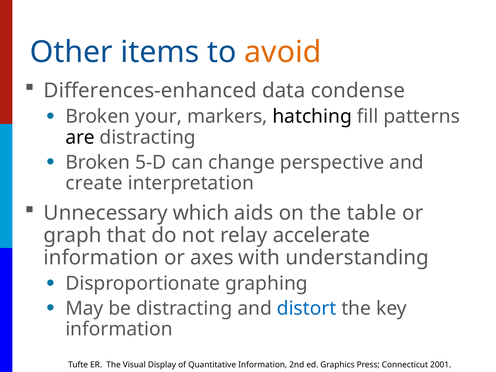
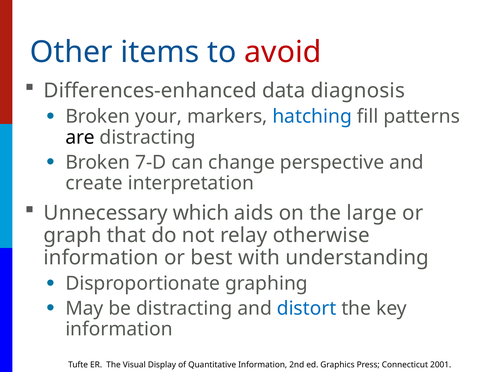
avoid colour: orange -> red
condense: condense -> diagnosis
hatching colour: black -> blue
5-D: 5-D -> 7-D
table: table -> large
accelerate: accelerate -> otherwise
axes: axes -> best
